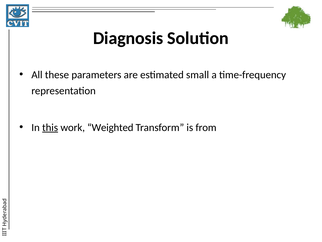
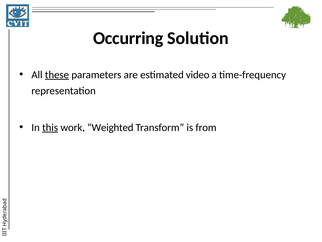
Diagnosis: Diagnosis -> Occurring
these underline: none -> present
small: small -> video
